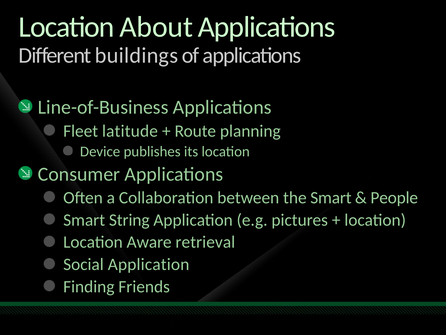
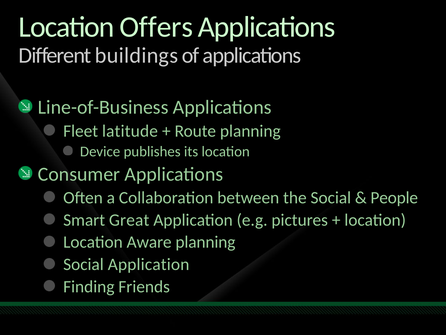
About: About -> Offers
the Smart: Smart -> Social
String: String -> Great
Aware retrieval: retrieval -> planning
